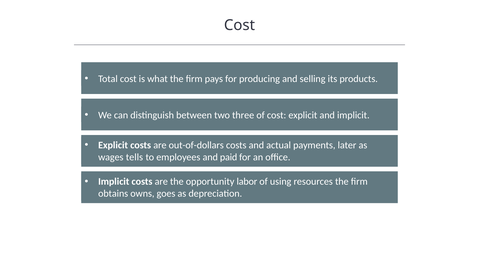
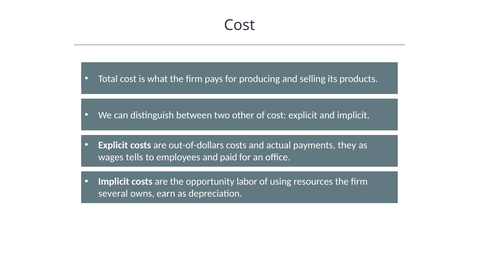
three: three -> other
later: later -> they
obtains: obtains -> several
goes: goes -> earn
